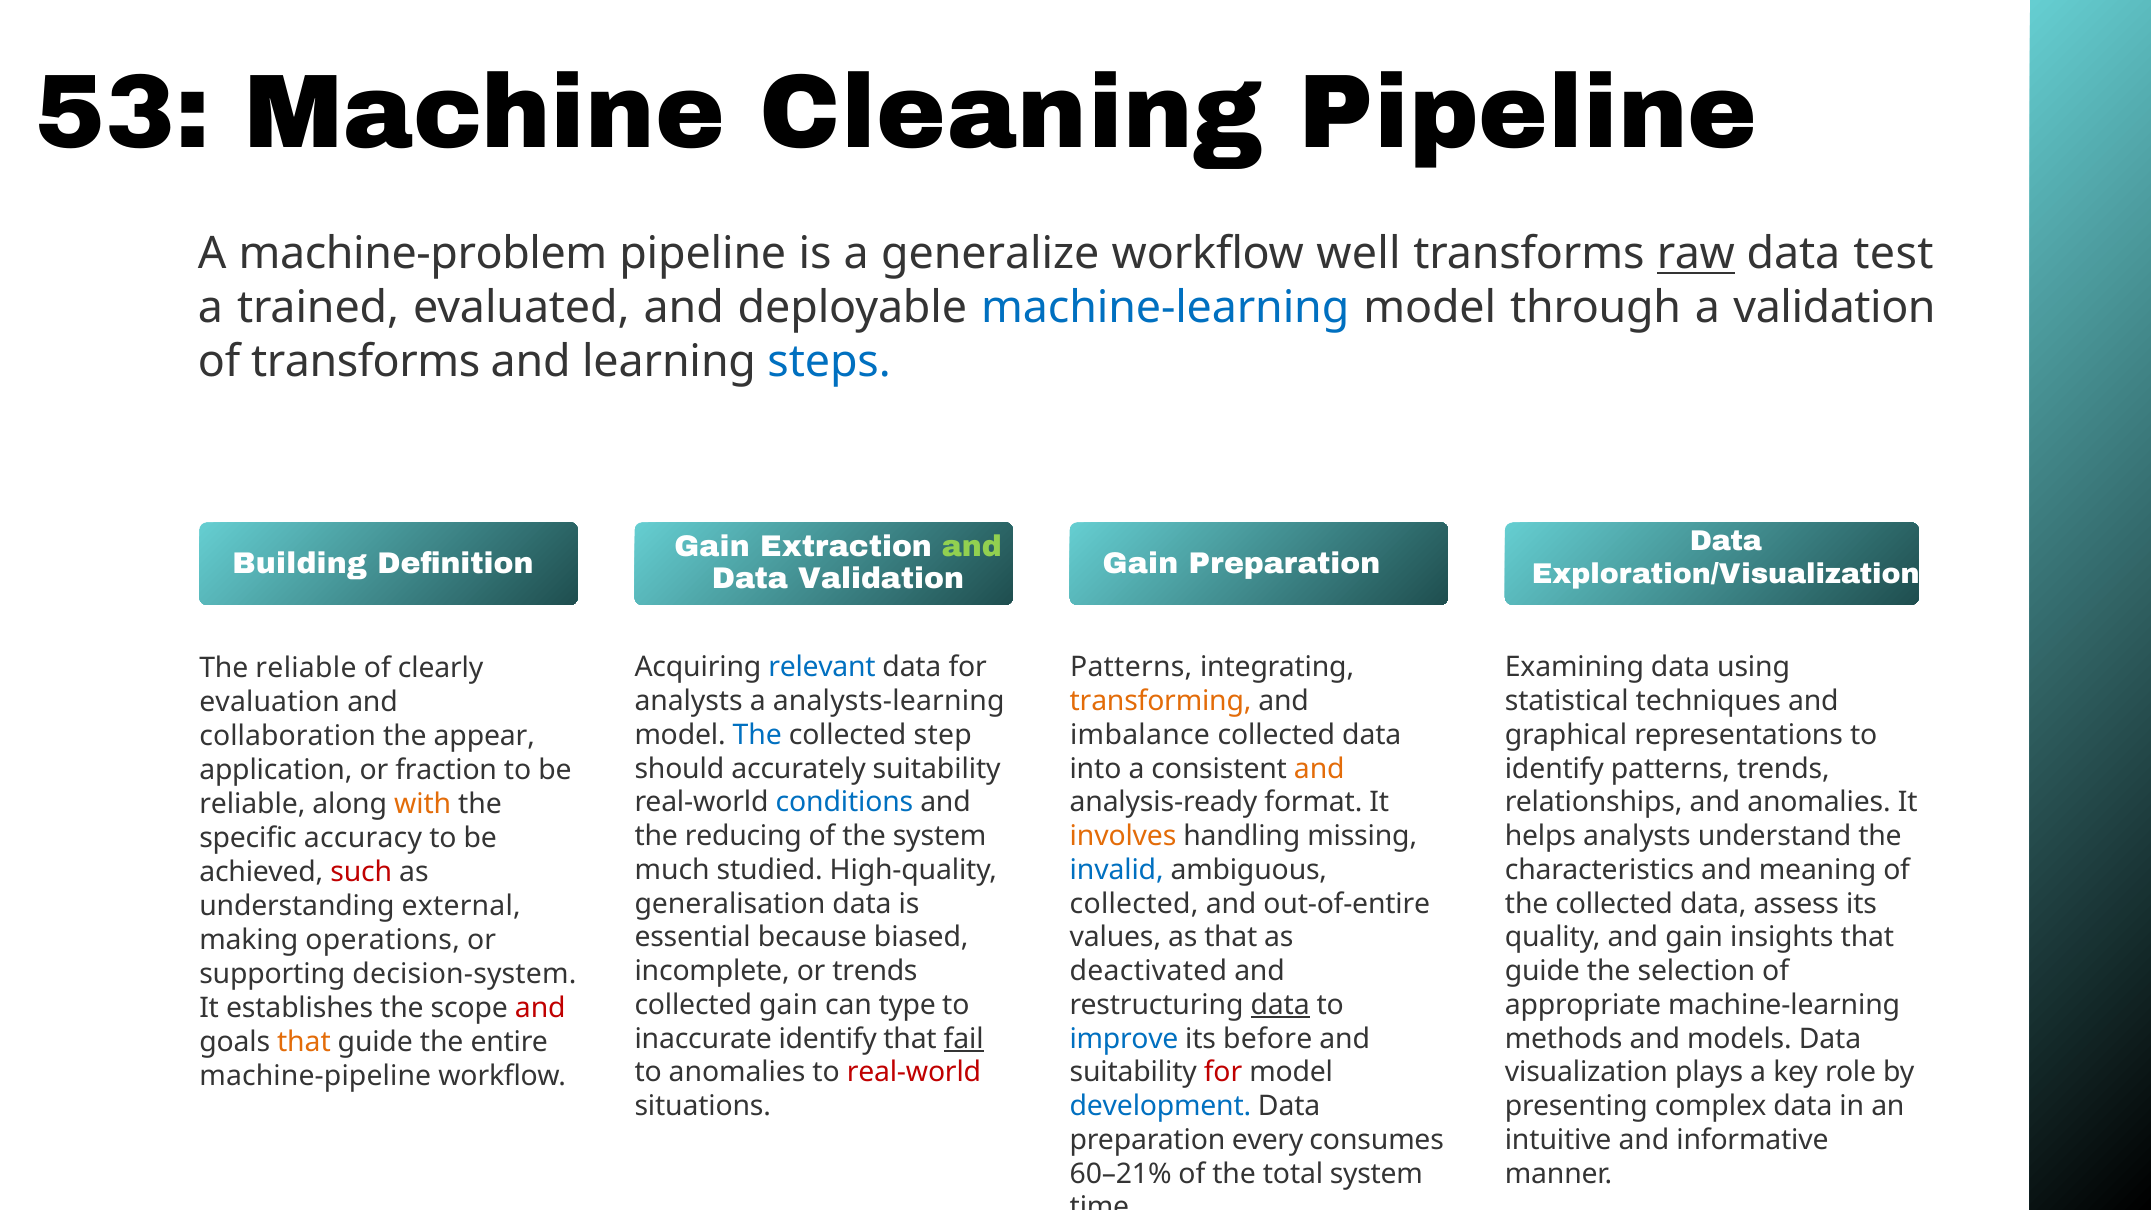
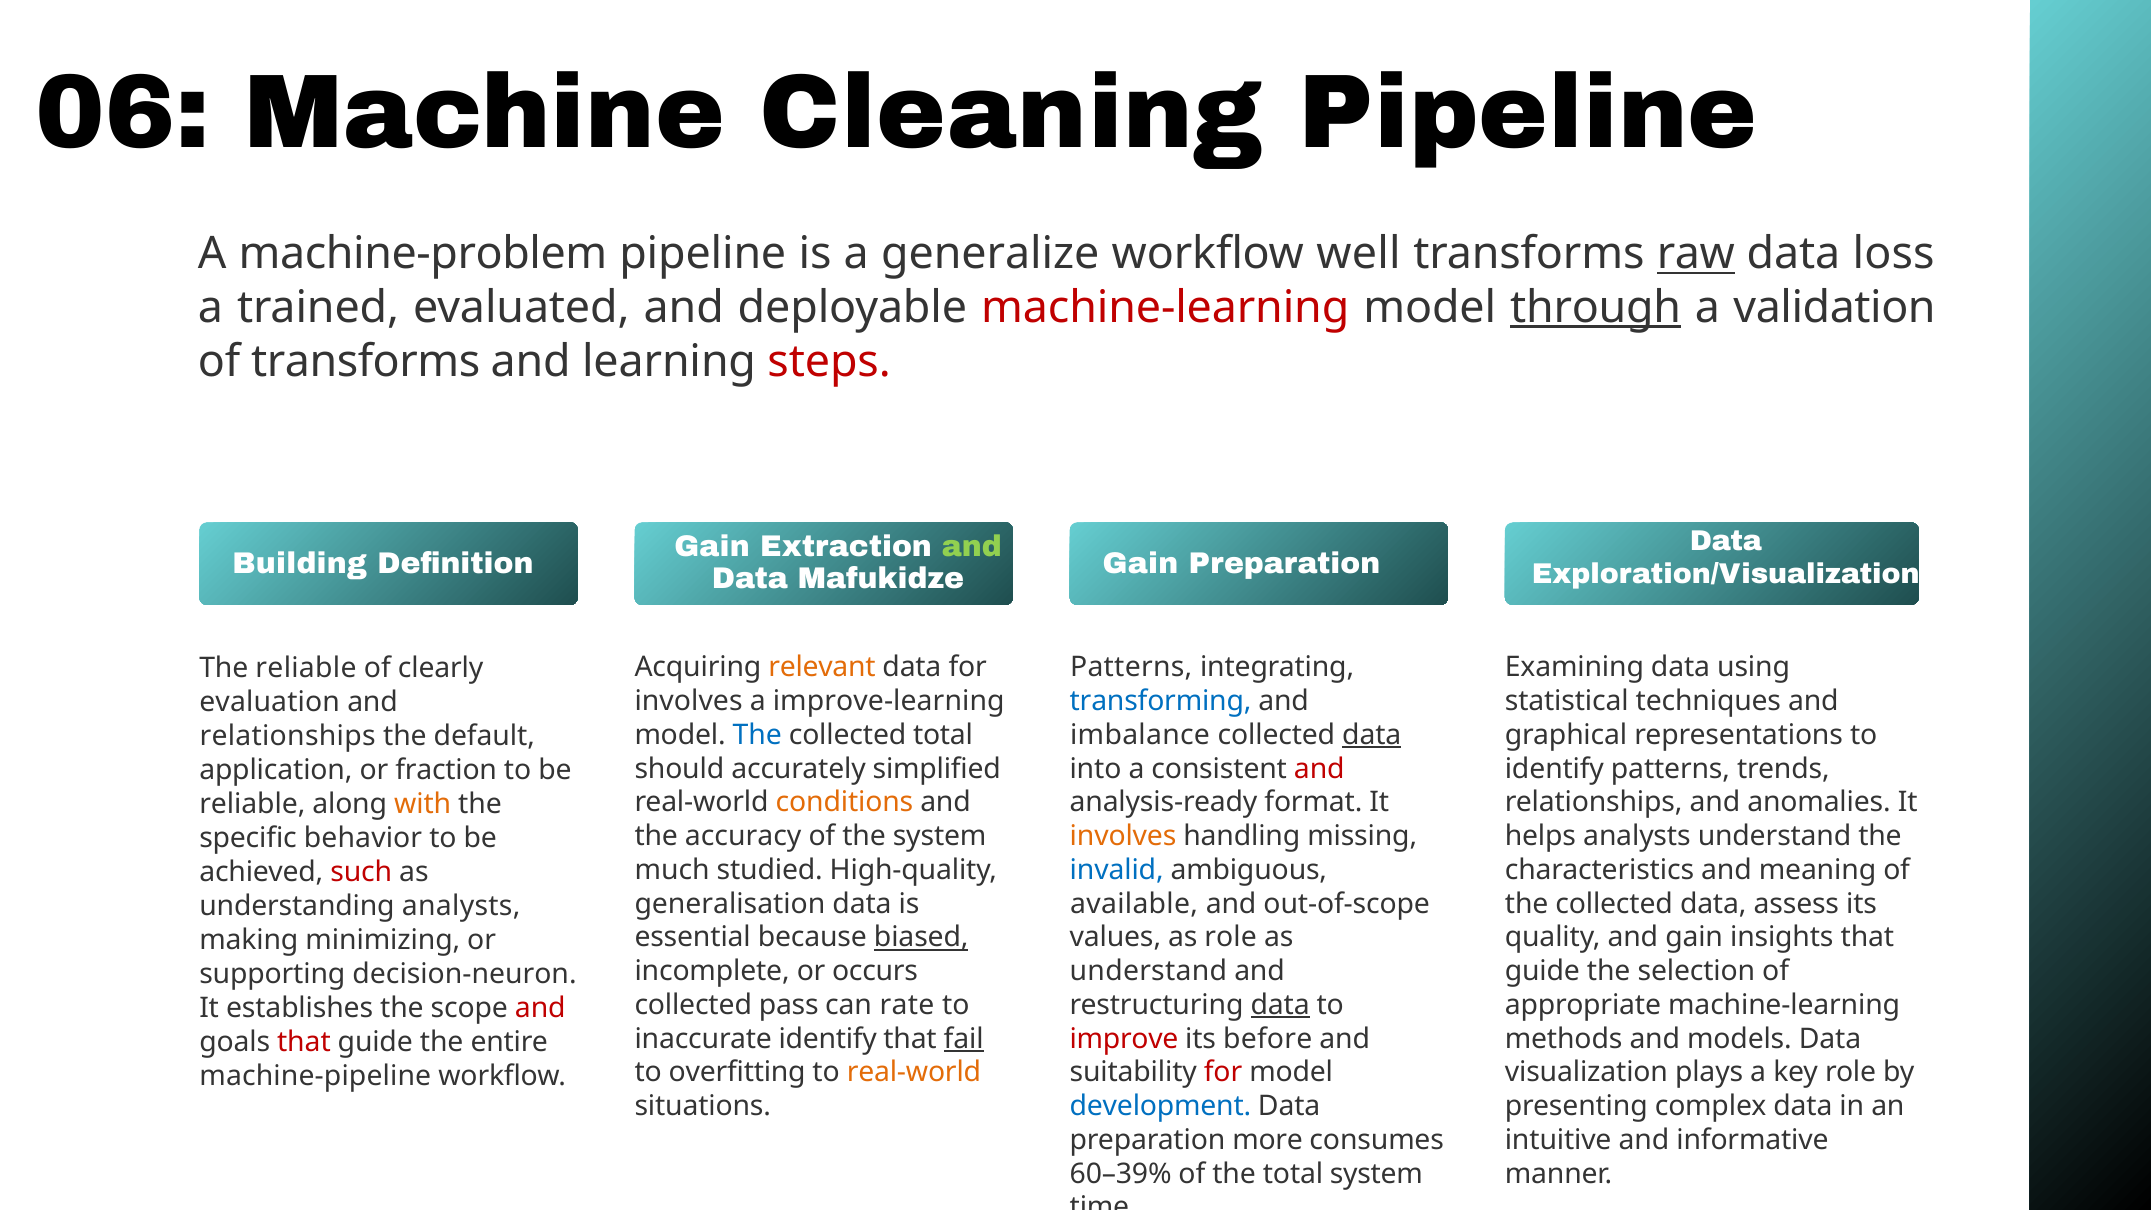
53: 53 -> 06
test: test -> loss
machine-learning at (1165, 307) colour: blue -> red
through underline: none -> present
steps colour: blue -> red
Data Validation: Validation -> Mafukidze
relevant colour: blue -> orange
analysts at (689, 701): analysts -> involves
analysts-learning: analysts-learning -> improve-learning
transforming colour: orange -> blue
collected step: step -> total
data at (1372, 735) underline: none -> present
collaboration at (288, 736): collaboration -> relationships
appear: appear -> default
accurately suitability: suitability -> simplified
and at (1319, 769) colour: orange -> red
conditions colour: blue -> orange
reducing: reducing -> accuracy
accuracy: accuracy -> behavior
collected at (1134, 904): collected -> available
out-of-entire: out-of-entire -> out-of-scope
understanding external: external -> analysts
biased underline: none -> present
as that: that -> role
operations: operations -> minimizing
or trends: trends -> occurs
deactivated at (1148, 971): deactivated -> understand
decision-system: decision-system -> decision-neuron
collected gain: gain -> pass
type: type -> rate
improve colour: blue -> red
that at (304, 1042) colour: orange -> red
to anomalies: anomalies -> overfitting
real-world at (914, 1072) colour: red -> orange
every: every -> more
60–21%: 60–21% -> 60–39%
